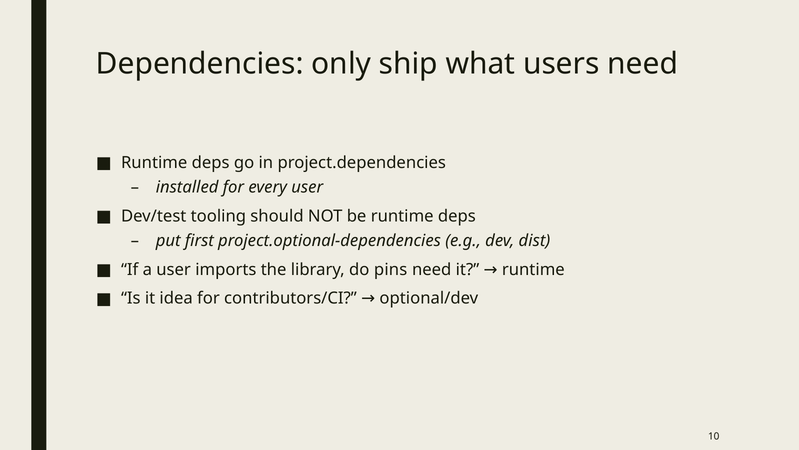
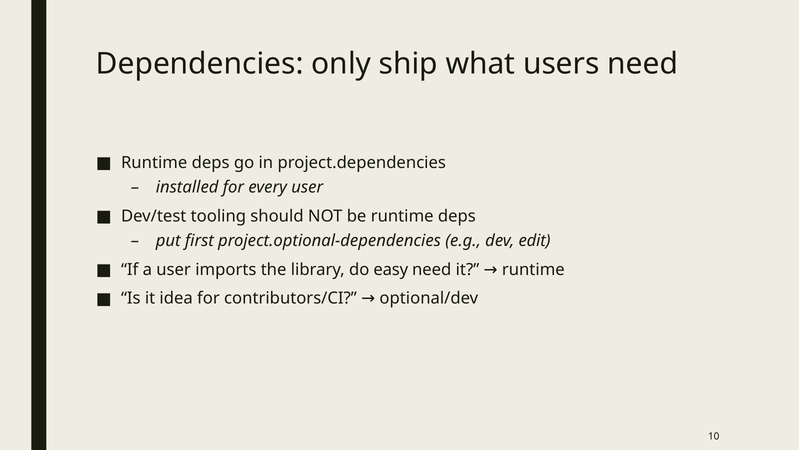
dist: dist -> edit
pins: pins -> easy
